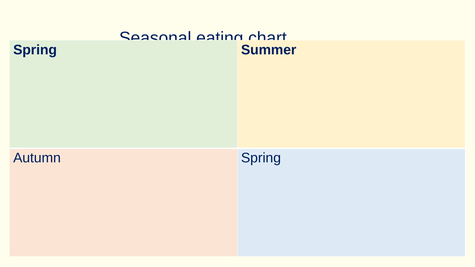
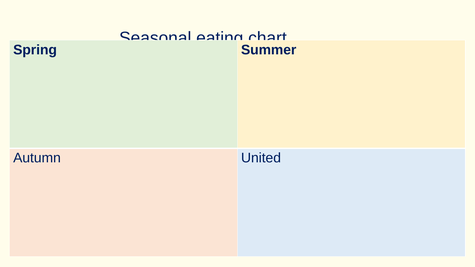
Autumn Spring: Spring -> United
